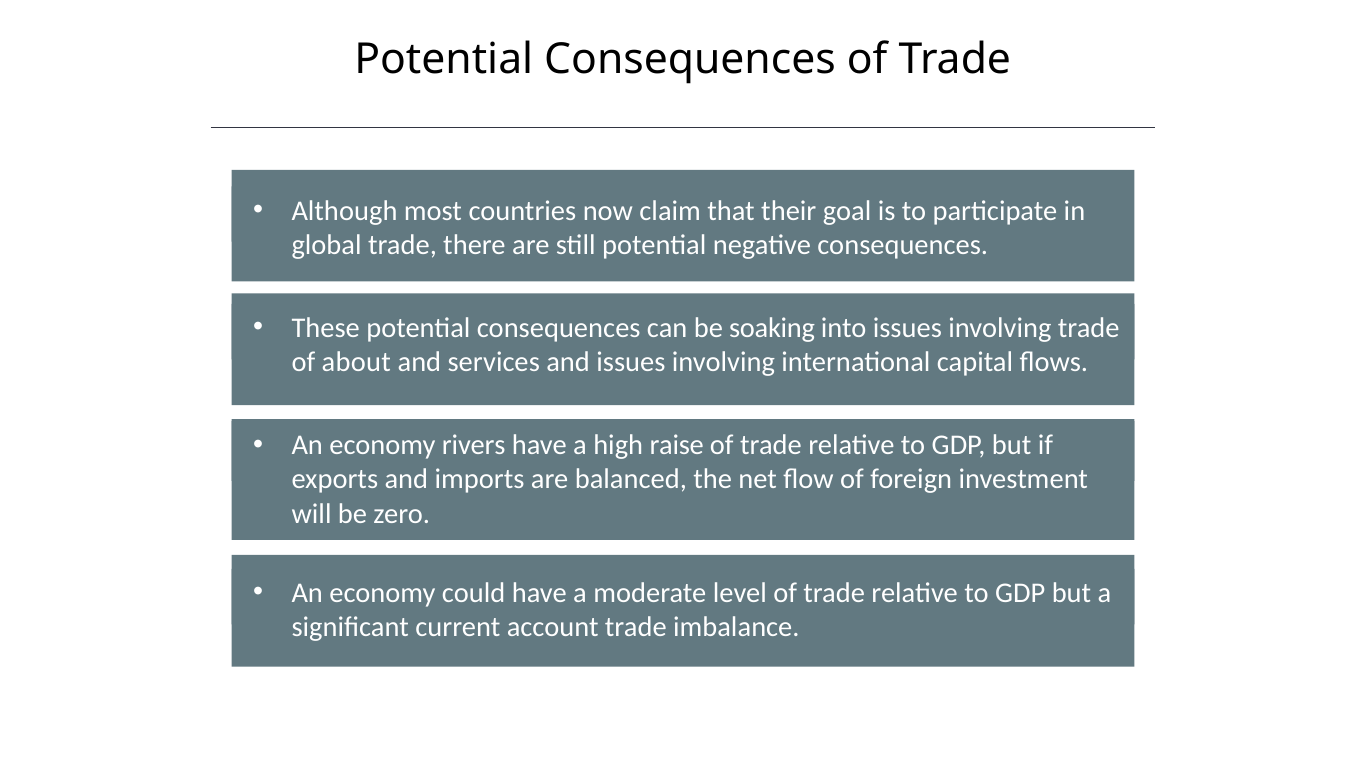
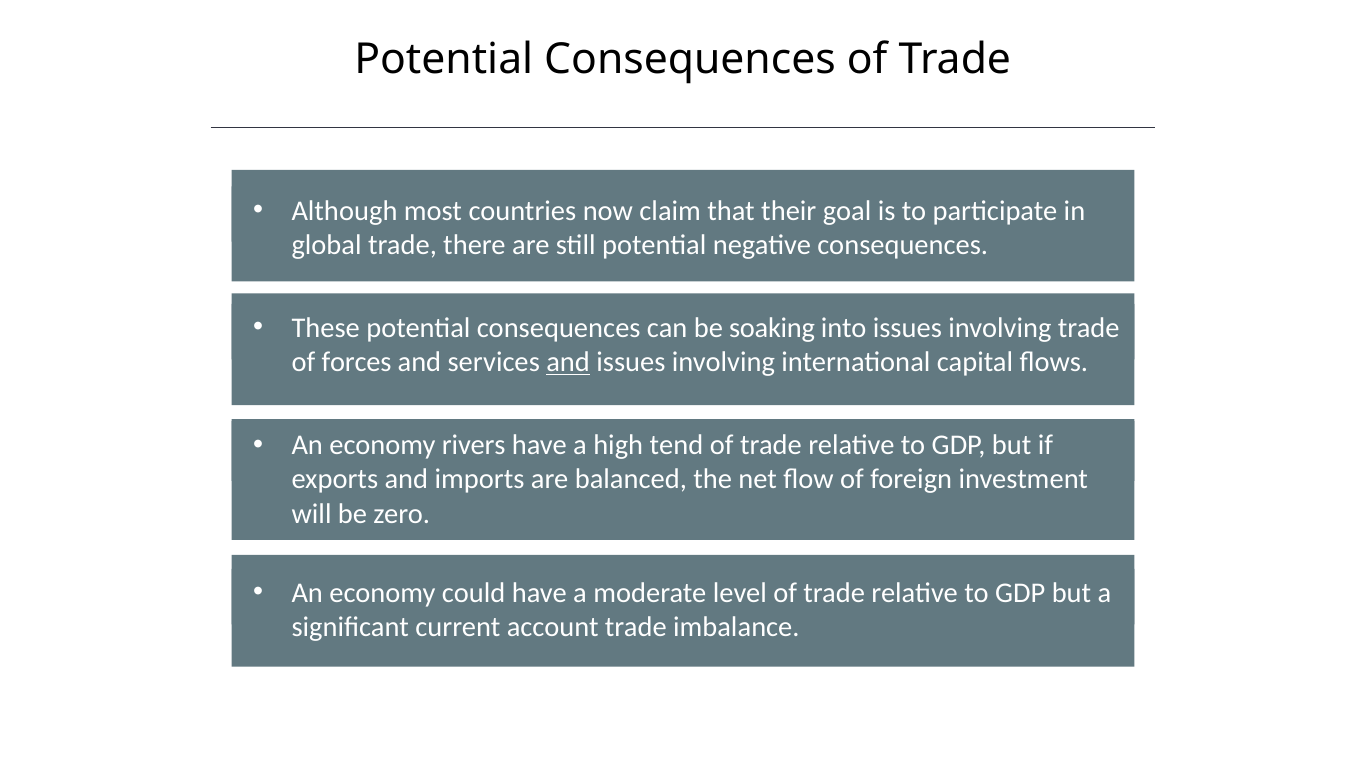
about: about -> forces
and at (568, 362) underline: none -> present
high raise: raise -> tend
